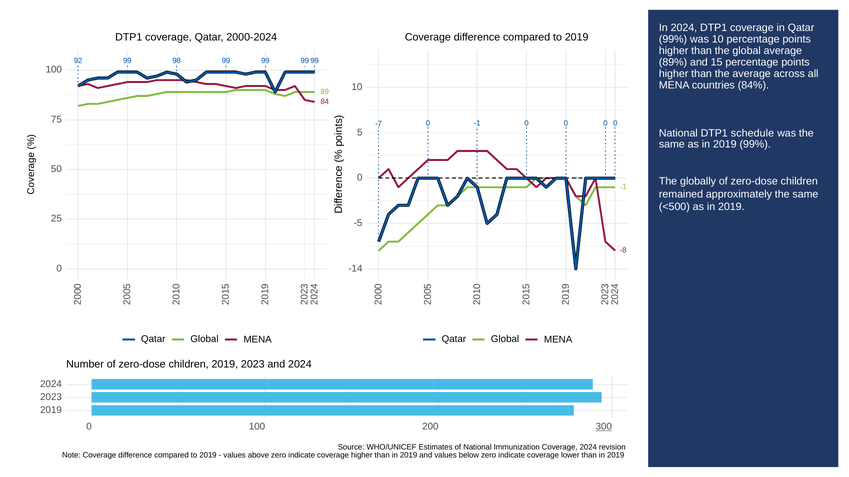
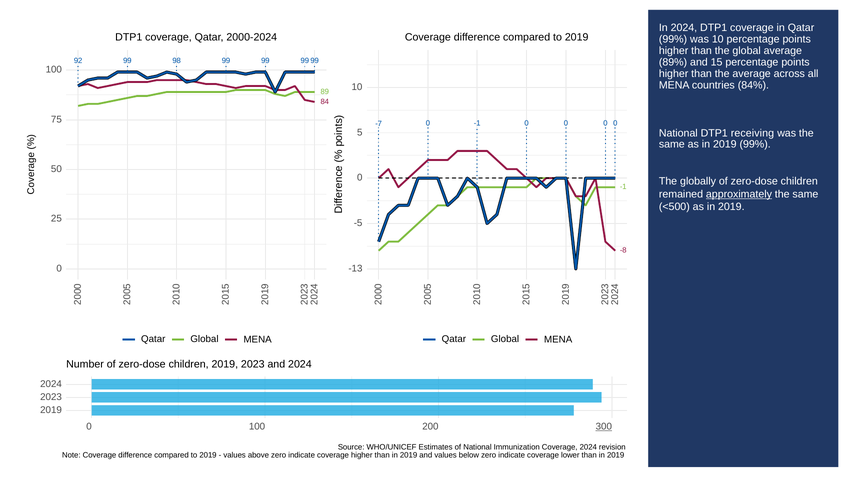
schedule: schedule -> receiving
approximately underline: none -> present
-14: -14 -> -13
